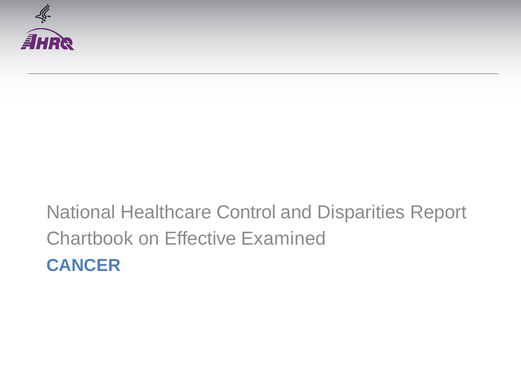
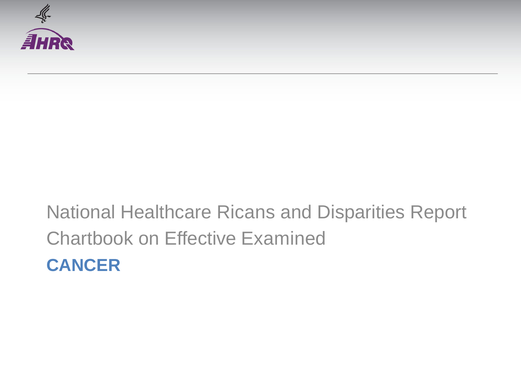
Control: Control -> Ricans
